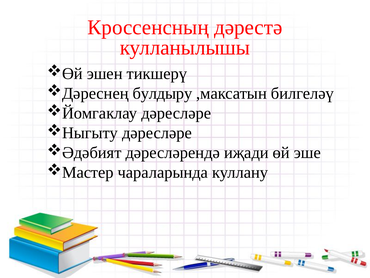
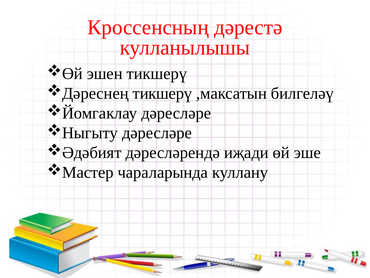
Дәреснең булдыру: булдыру -> тикшерү
